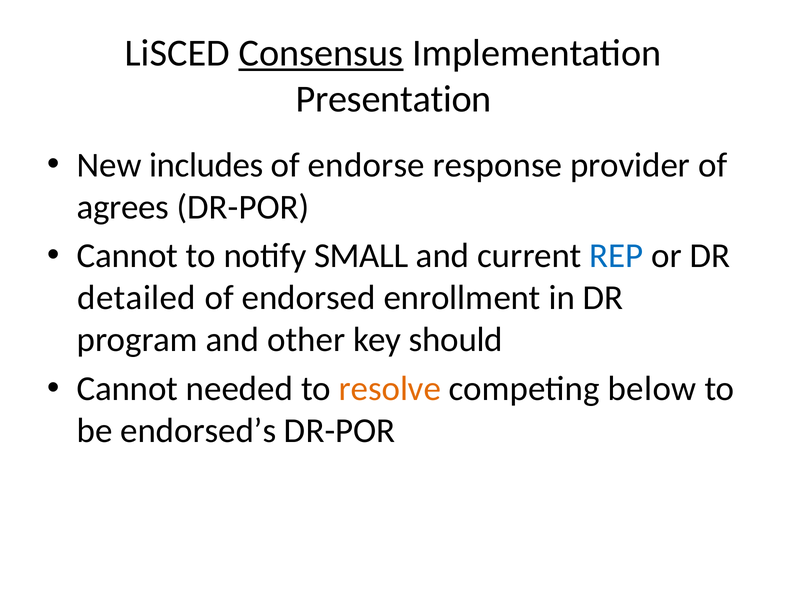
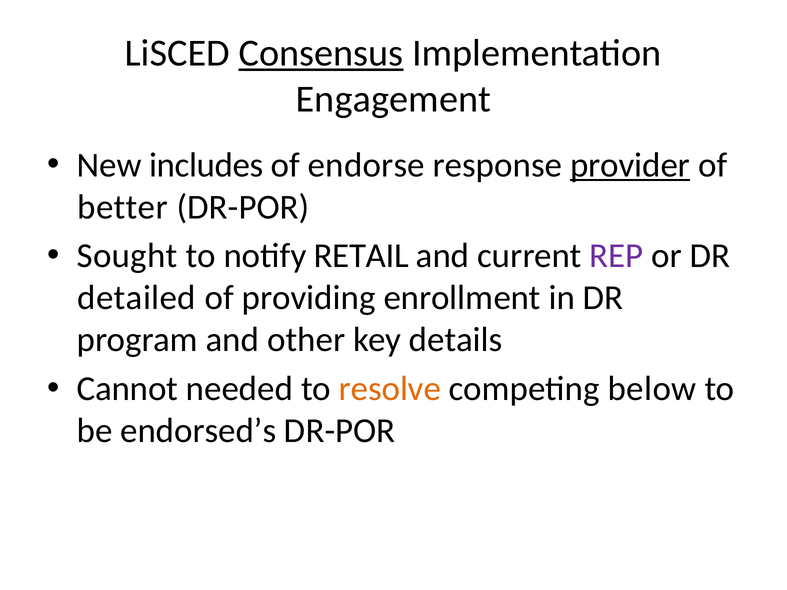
Presentation: Presentation -> Engagement
provider underline: none -> present
agrees: agrees -> better
Cannot at (127, 256): Cannot -> Sought
SMALL: SMALL -> RETAIL
REP colour: blue -> purple
endorsed: endorsed -> providing
should: should -> details
